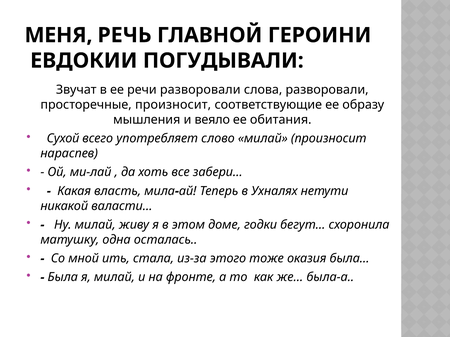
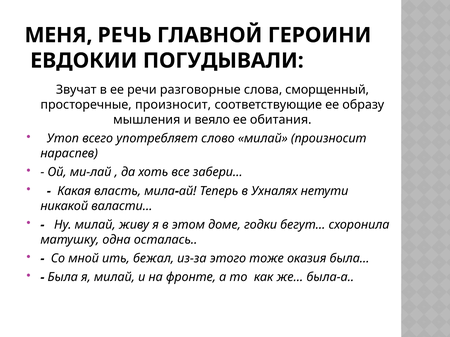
речи разворовали: разворовали -> разговорные
слова разворовали: разворовали -> сморщенный
Сухой: Сухой -> Утоп
стала: стала -> бежал
